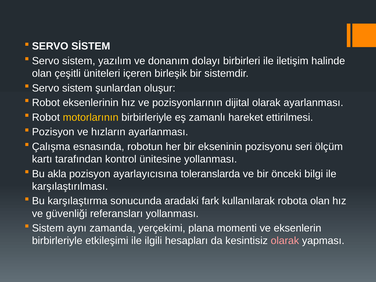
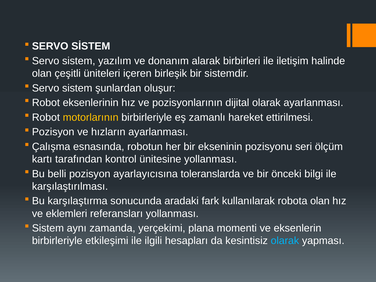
dolayı: dolayı -> alarak
akla: akla -> belli
güvenliği: güvenliği -> eklemleri
olarak at (285, 241) colour: pink -> light blue
